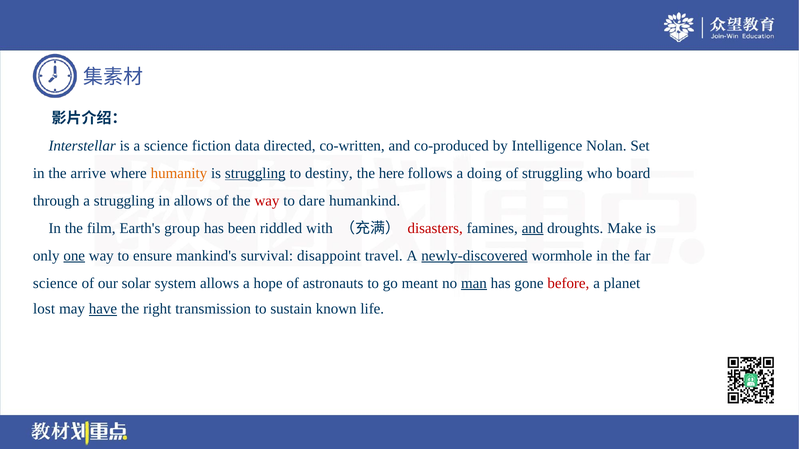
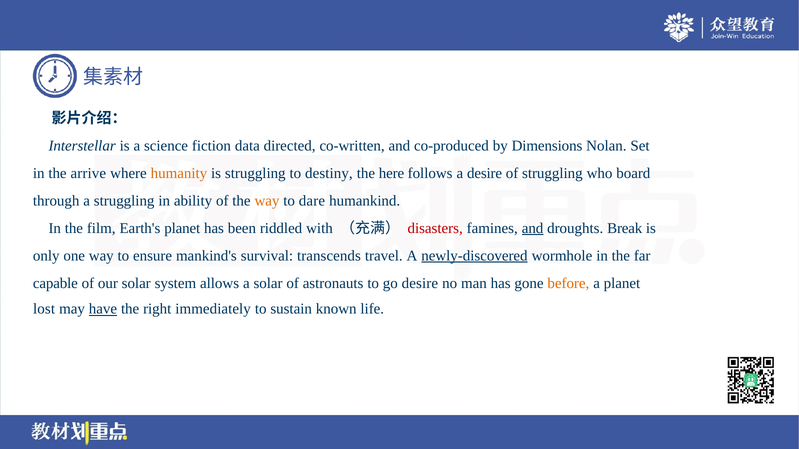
Intelligence: Intelligence -> Dimensions
struggling at (255, 174) underline: present -> none
a doing: doing -> desire
in allows: allows -> ability
way at (267, 201) colour: red -> orange
Earth's group: group -> planet
Make: Make -> Break
one underline: present -> none
disappoint: disappoint -> transcends
science at (55, 283): science -> capable
a hope: hope -> solar
go meant: meant -> desire
man underline: present -> none
before colour: red -> orange
transmission: transmission -> immediately
